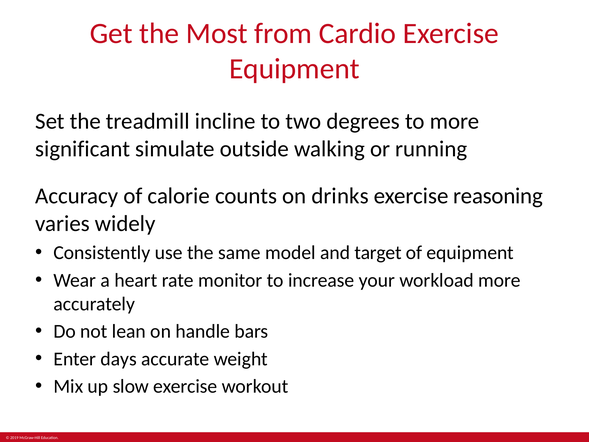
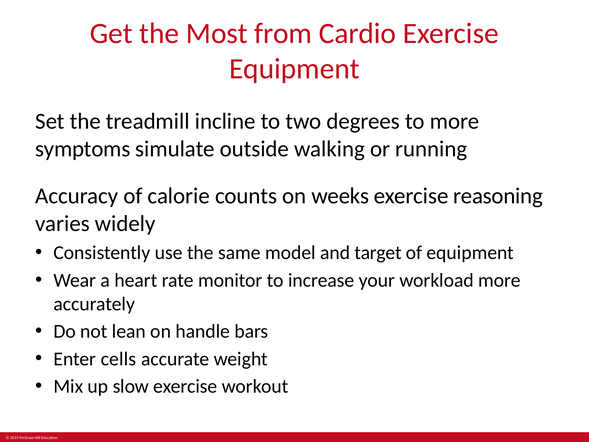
significant: significant -> symptoms
drinks: drinks -> weeks
days: days -> cells
